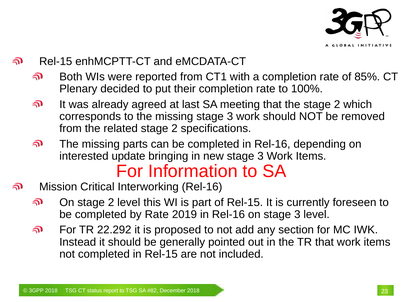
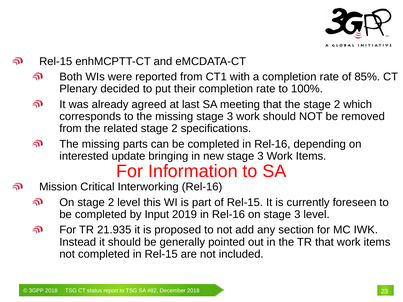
by Rate: Rate -> Input
22.292: 22.292 -> 21.935
